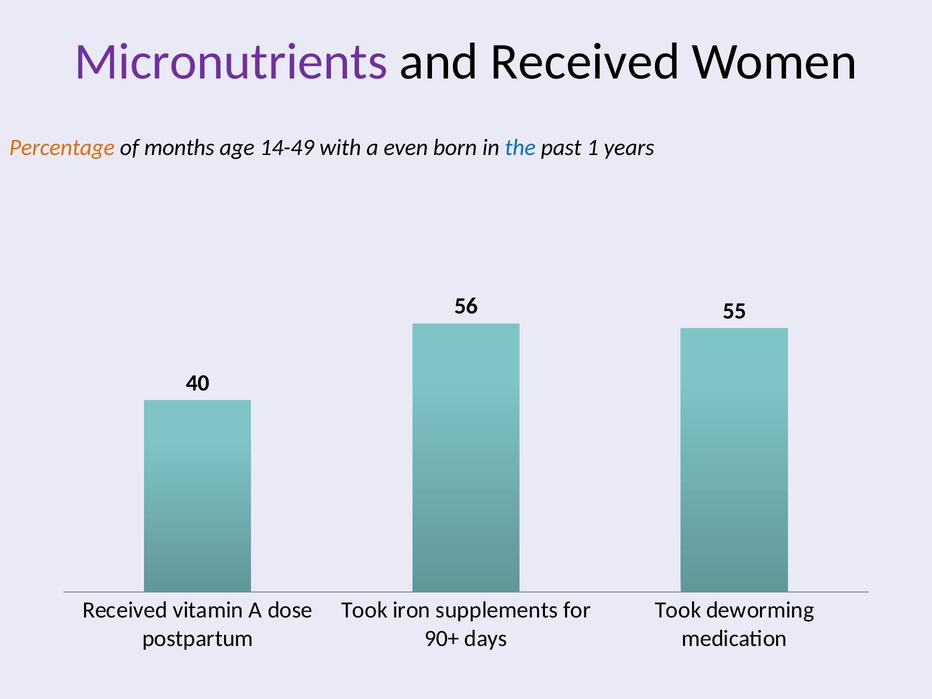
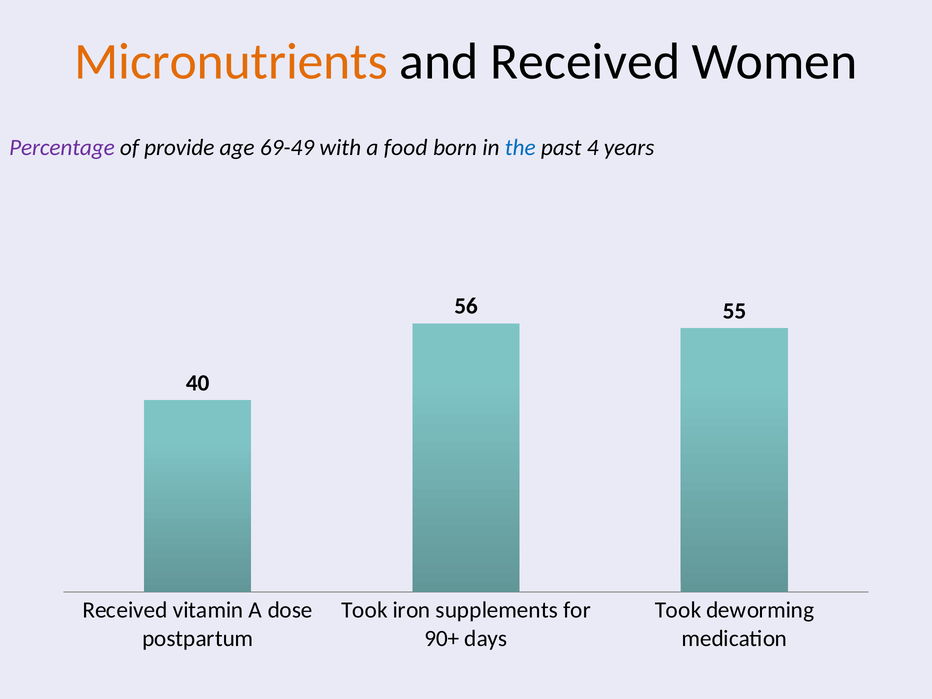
Micronutrients colour: purple -> orange
Percentage colour: orange -> purple
months: months -> provide
14-49: 14-49 -> 69-49
even: even -> food
1: 1 -> 4
